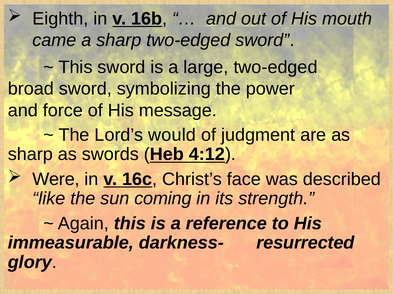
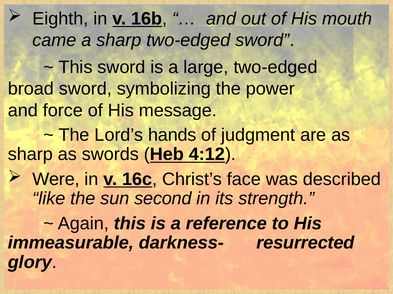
would: would -> hands
coming: coming -> second
